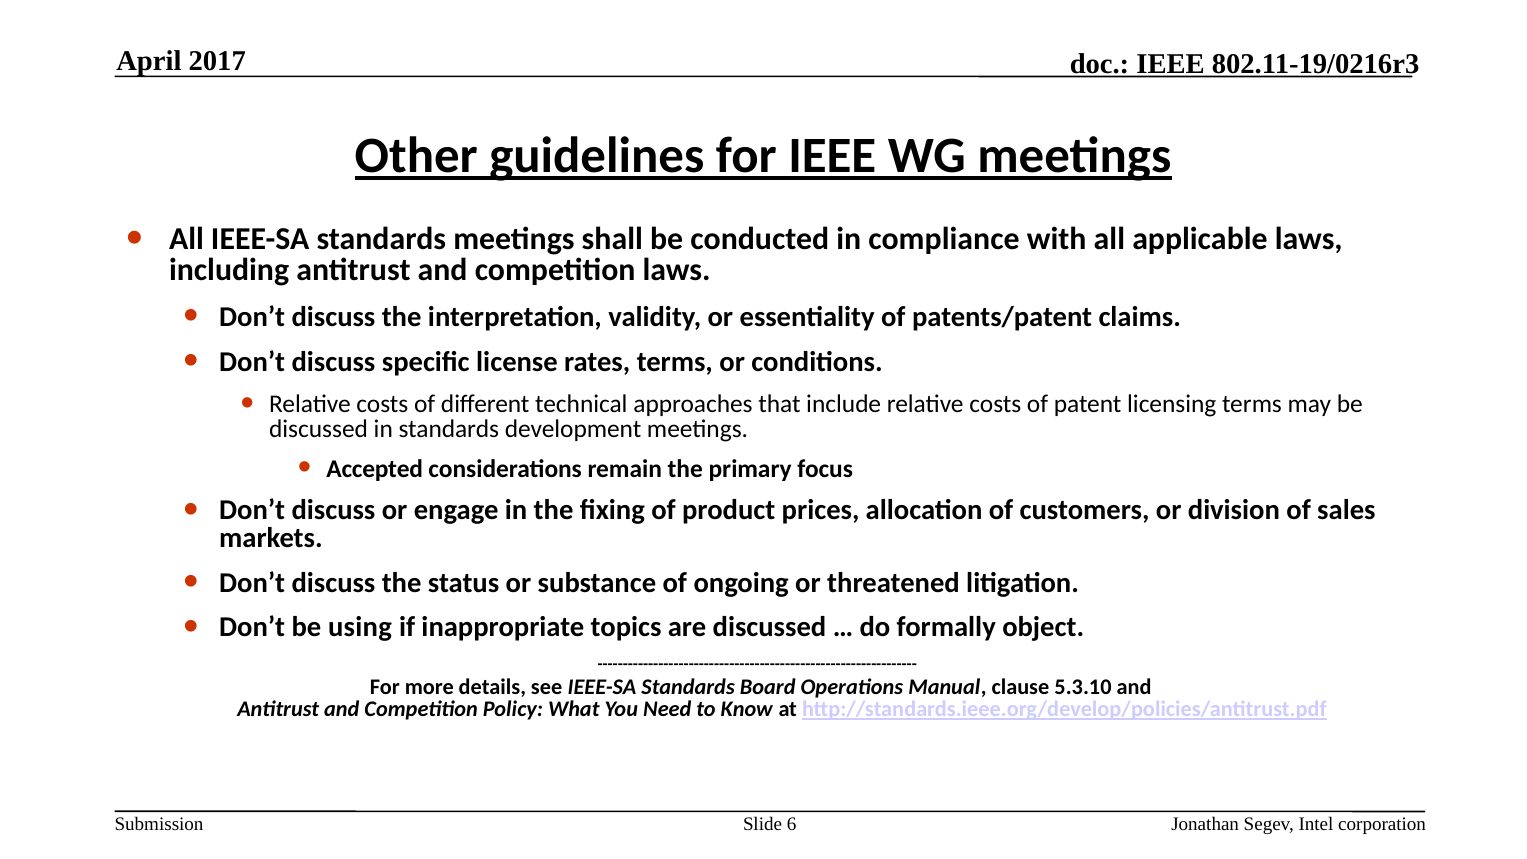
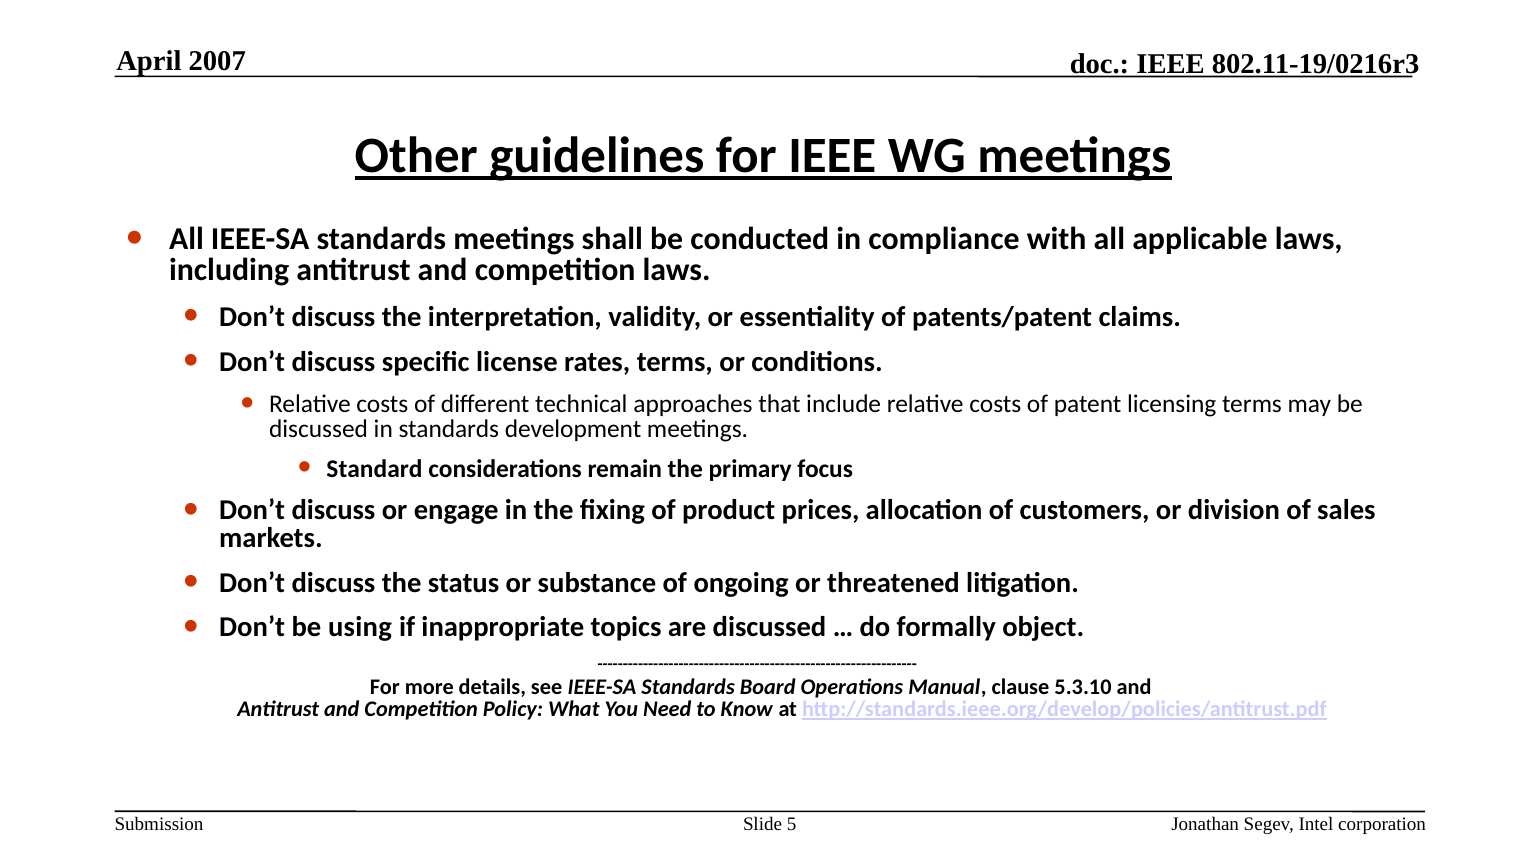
2017: 2017 -> 2007
Accepted: Accepted -> Standard
6: 6 -> 5
